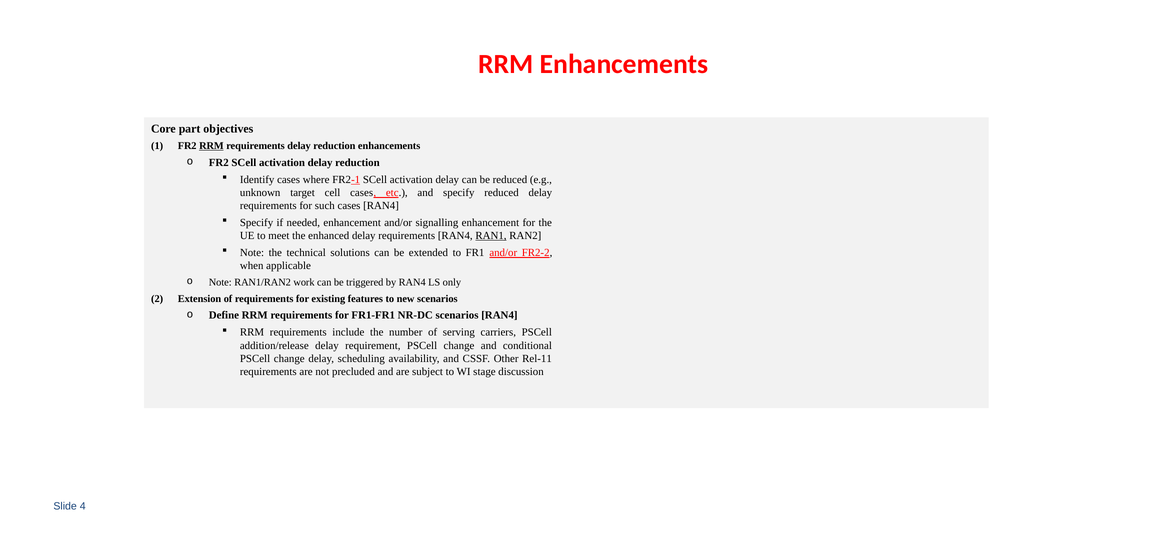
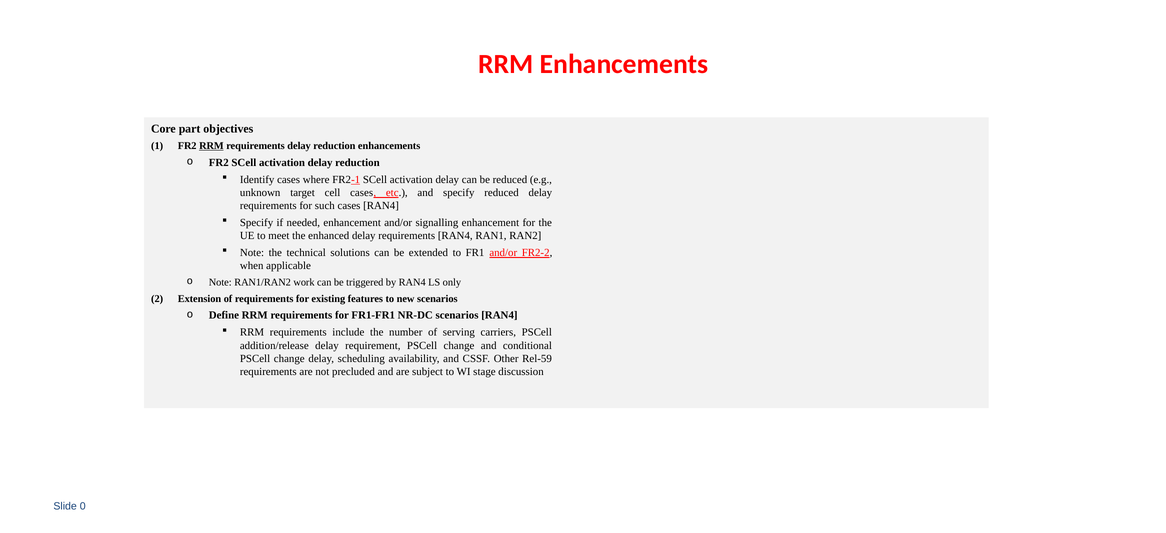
RAN1 underline: present -> none
Rel-11: Rel-11 -> Rel-59
4: 4 -> 0
